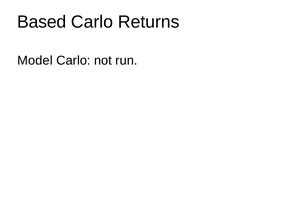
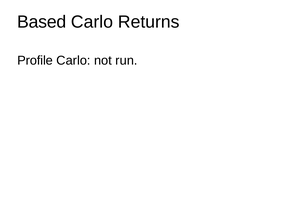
Model: Model -> Profile
